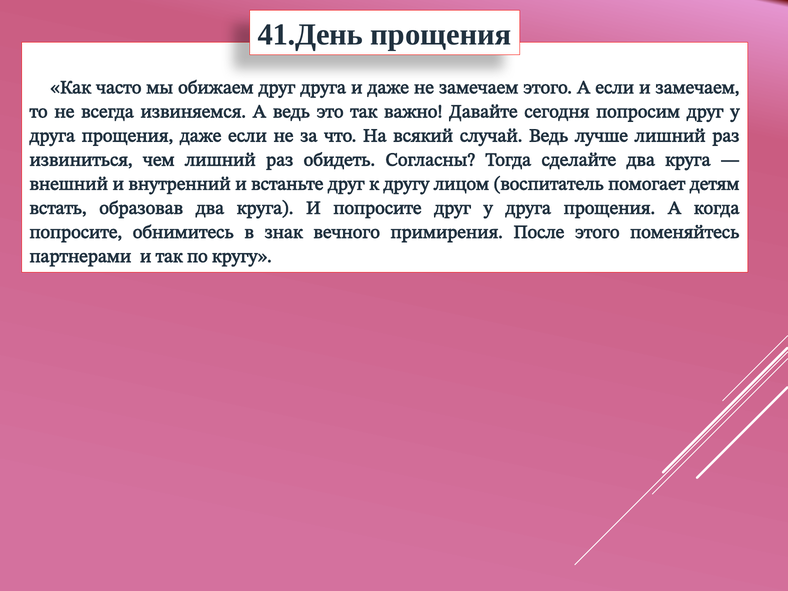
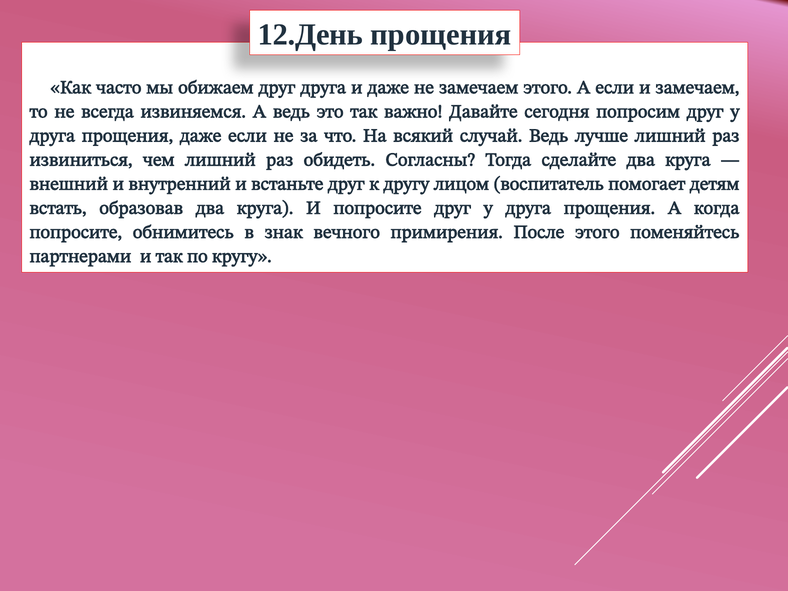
41.День: 41.День -> 12.День
